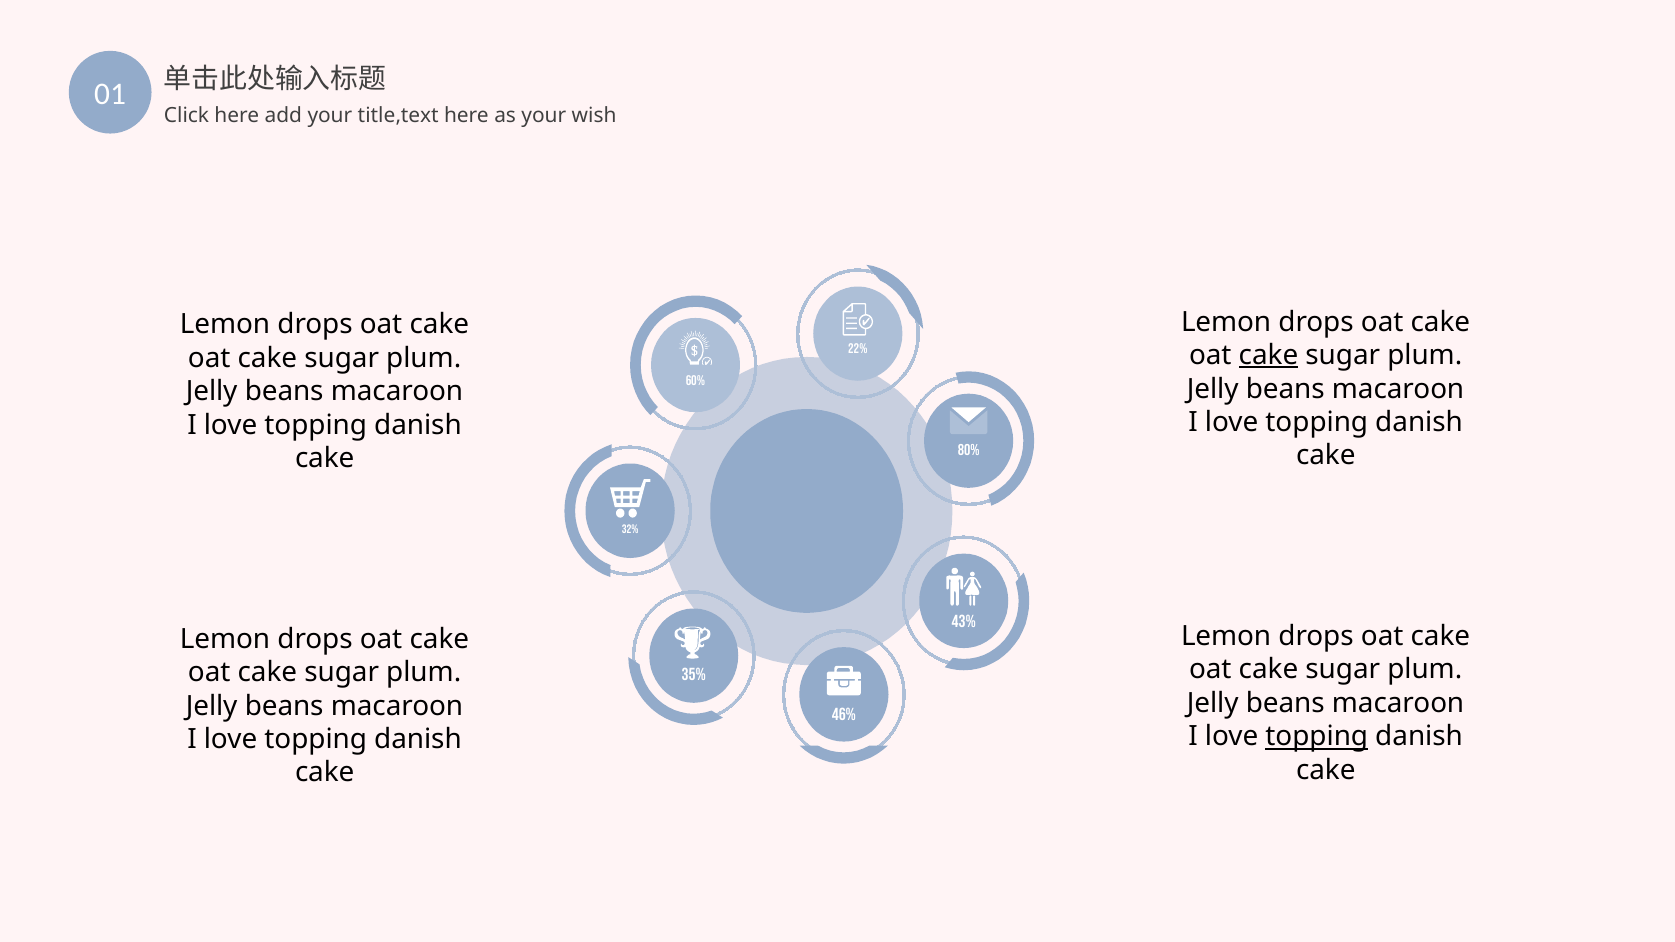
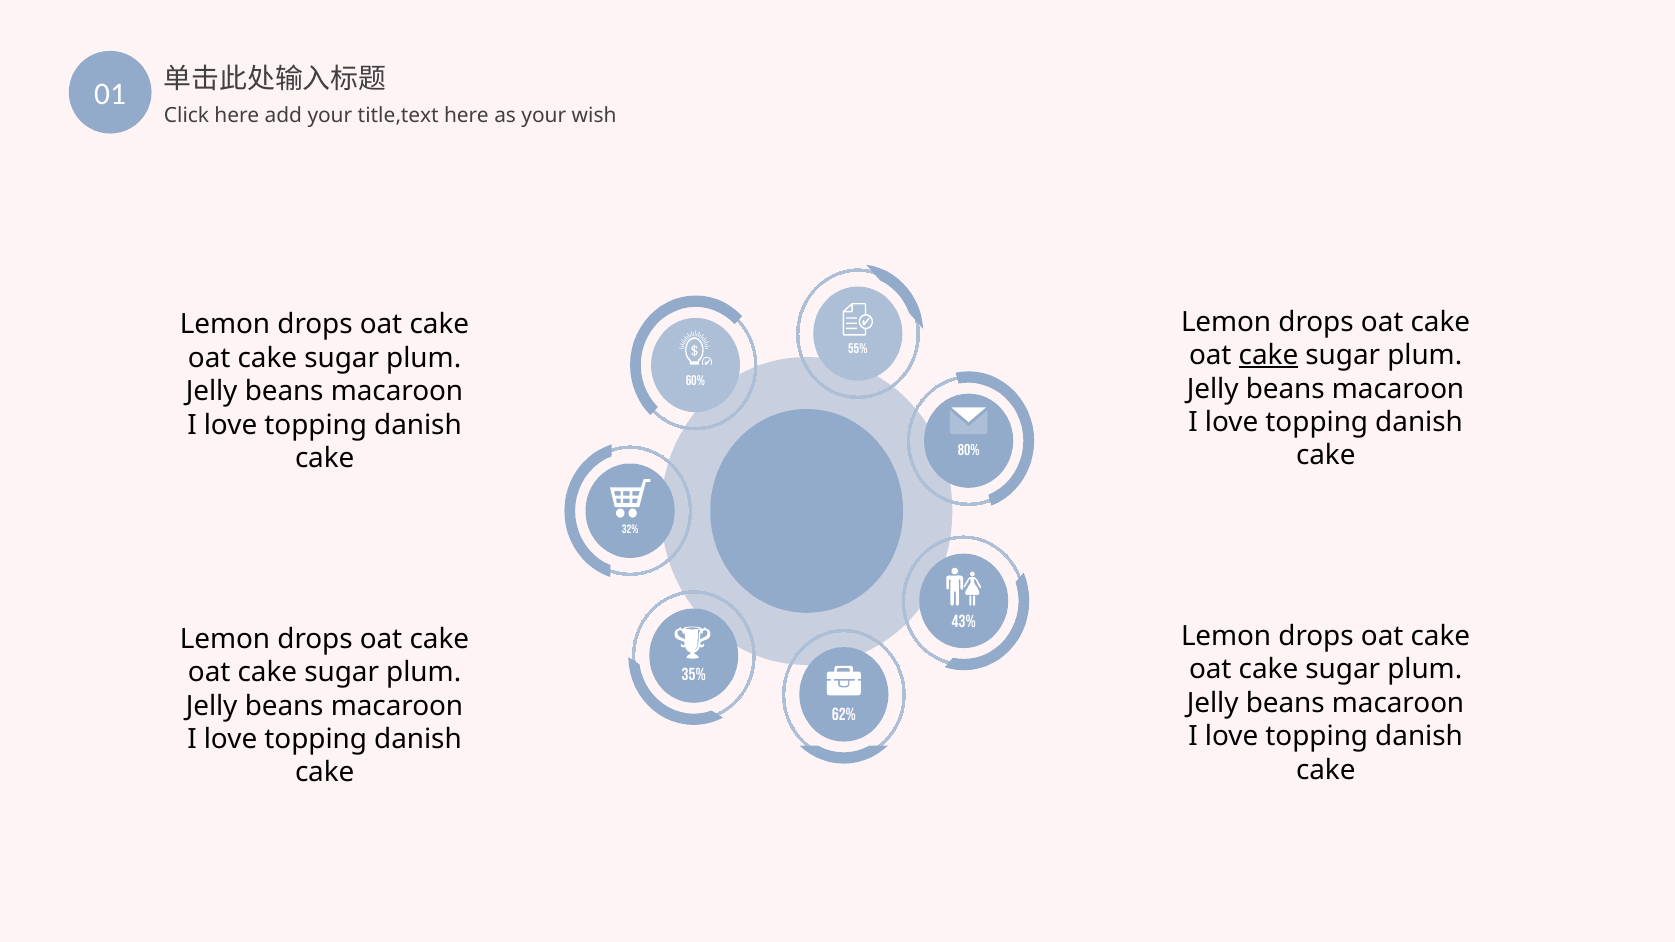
22%: 22% -> 55%
46%: 46% -> 62%
topping at (1317, 737) underline: present -> none
